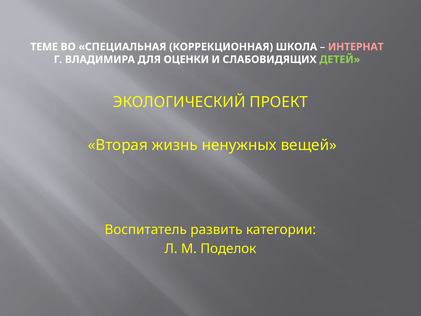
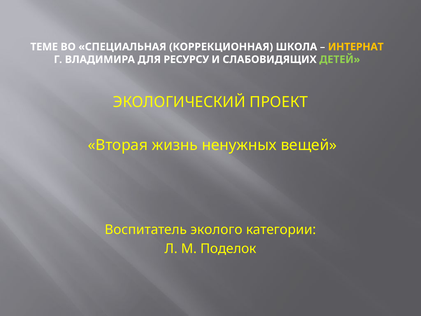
ИНТЕРНАТ colour: pink -> yellow
ОЦЕНКИ: ОЦЕНКИ -> РЕСУРСУ
развить: развить -> эколого
